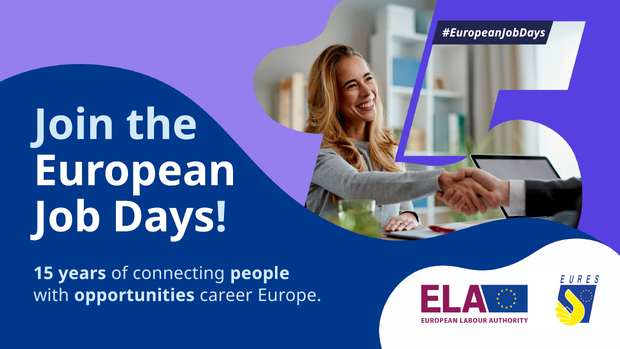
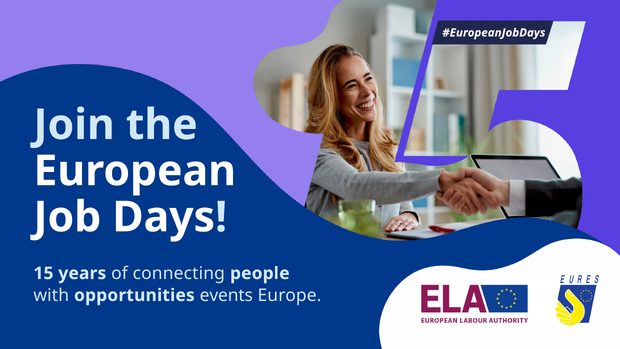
career: career -> events
